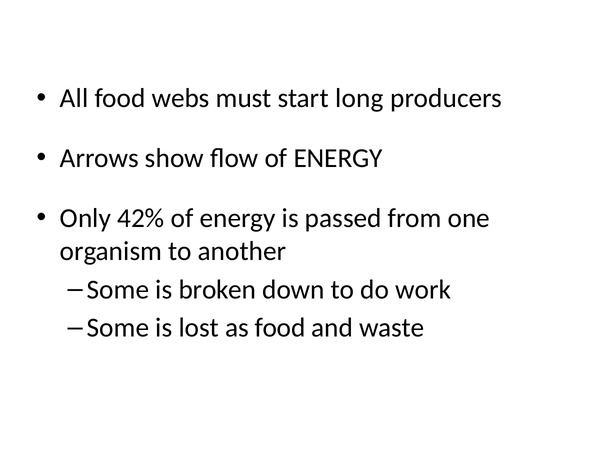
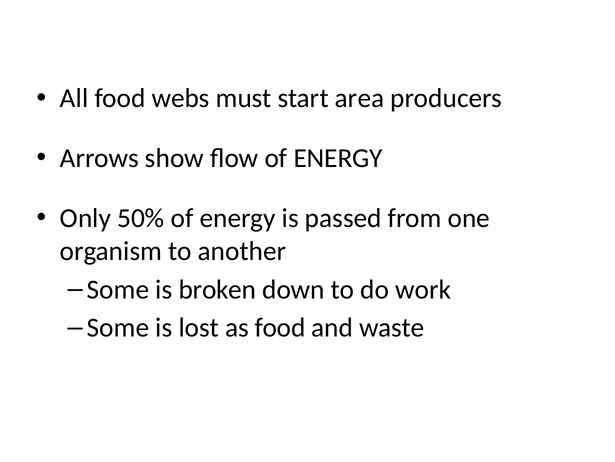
long: long -> area
42%: 42% -> 50%
